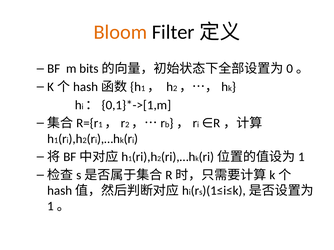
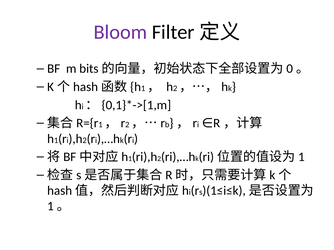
Bloom colour: orange -> purple
